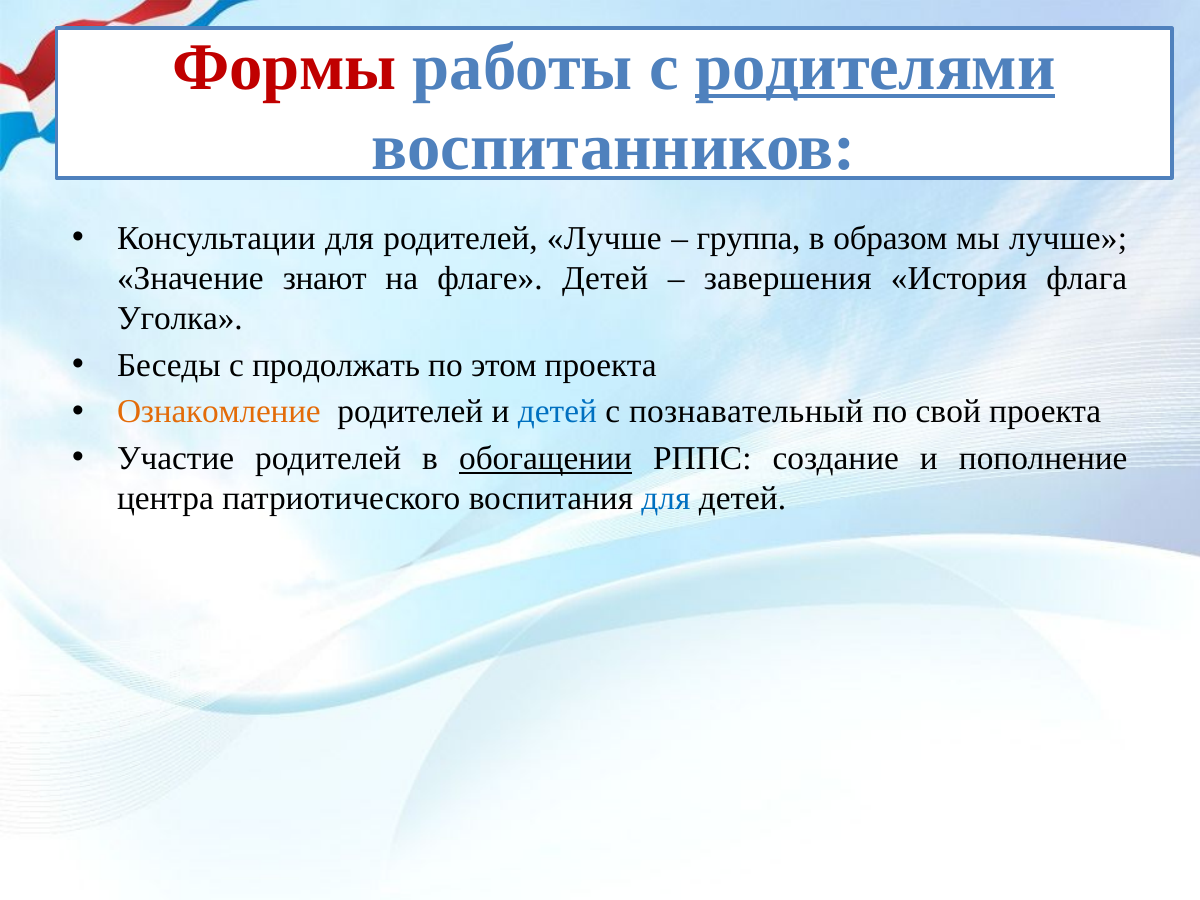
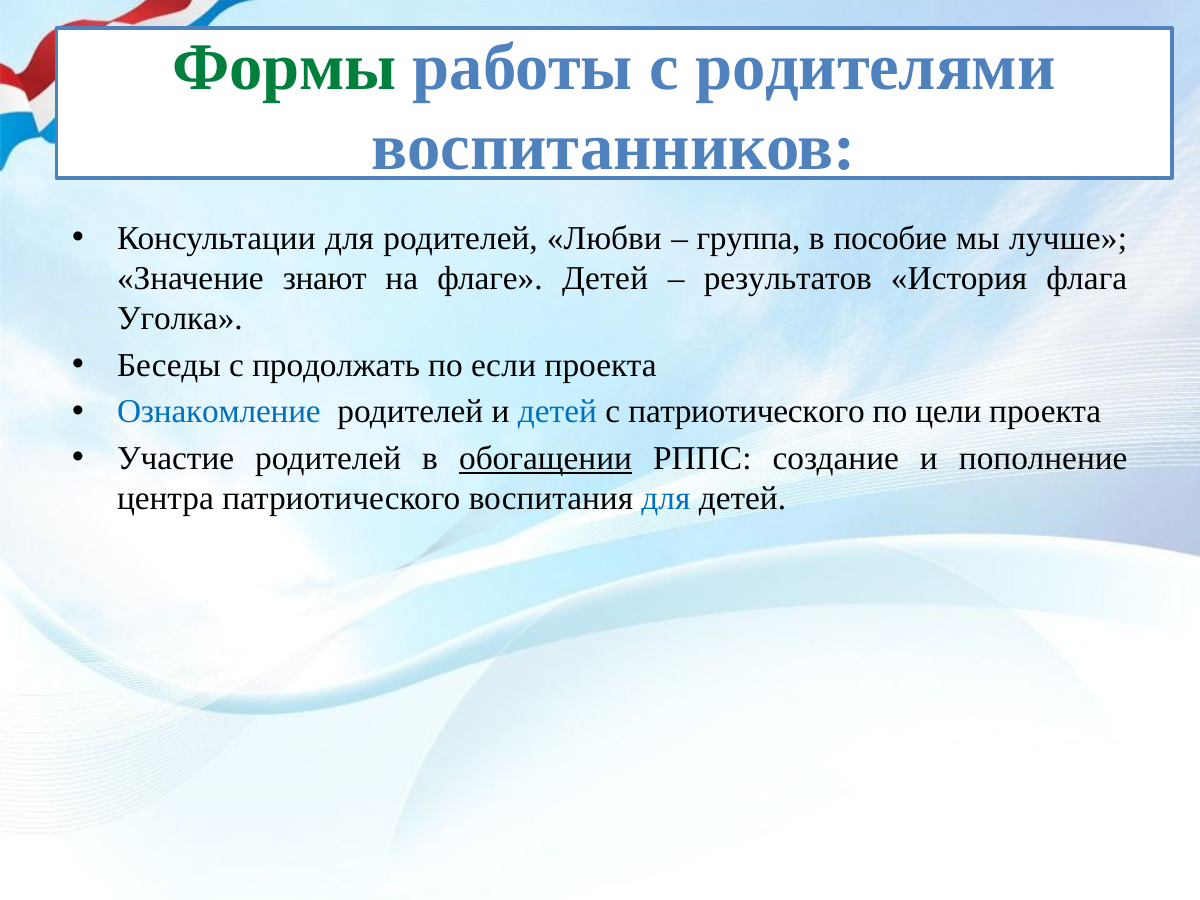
Формы colour: red -> green
родителями underline: present -> none
родителей Лучше: Лучше -> Любви
образом: образом -> пособие
завершения: завершения -> результатов
этом: этом -> если
Ознакомление colour: orange -> blue
с познавательный: познавательный -> патриотического
свой: свой -> цели
